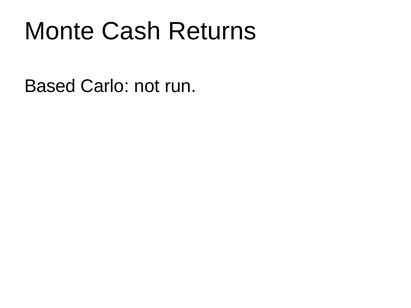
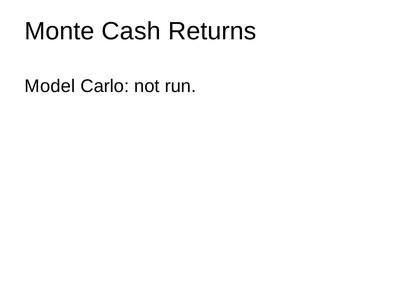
Based: Based -> Model
